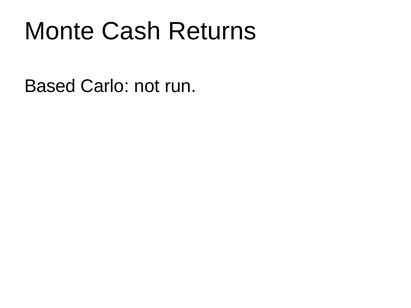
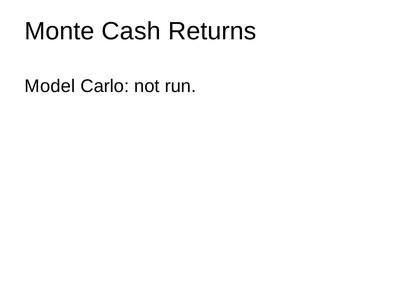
Based: Based -> Model
